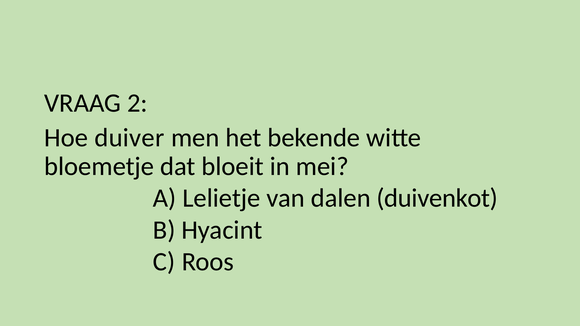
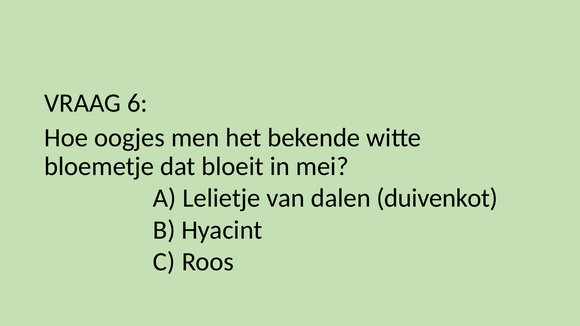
2: 2 -> 6
duiver: duiver -> oogjes
